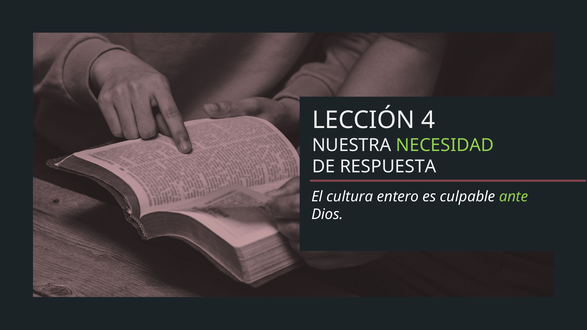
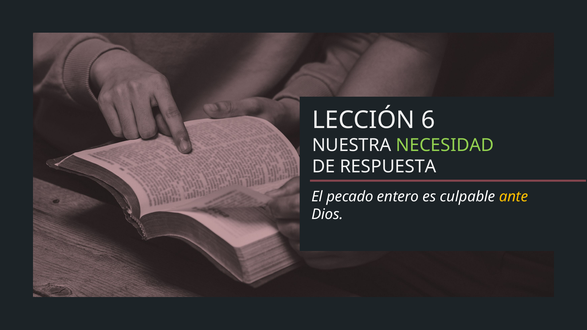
4: 4 -> 6
cultura: cultura -> pecado
ante colour: light green -> yellow
